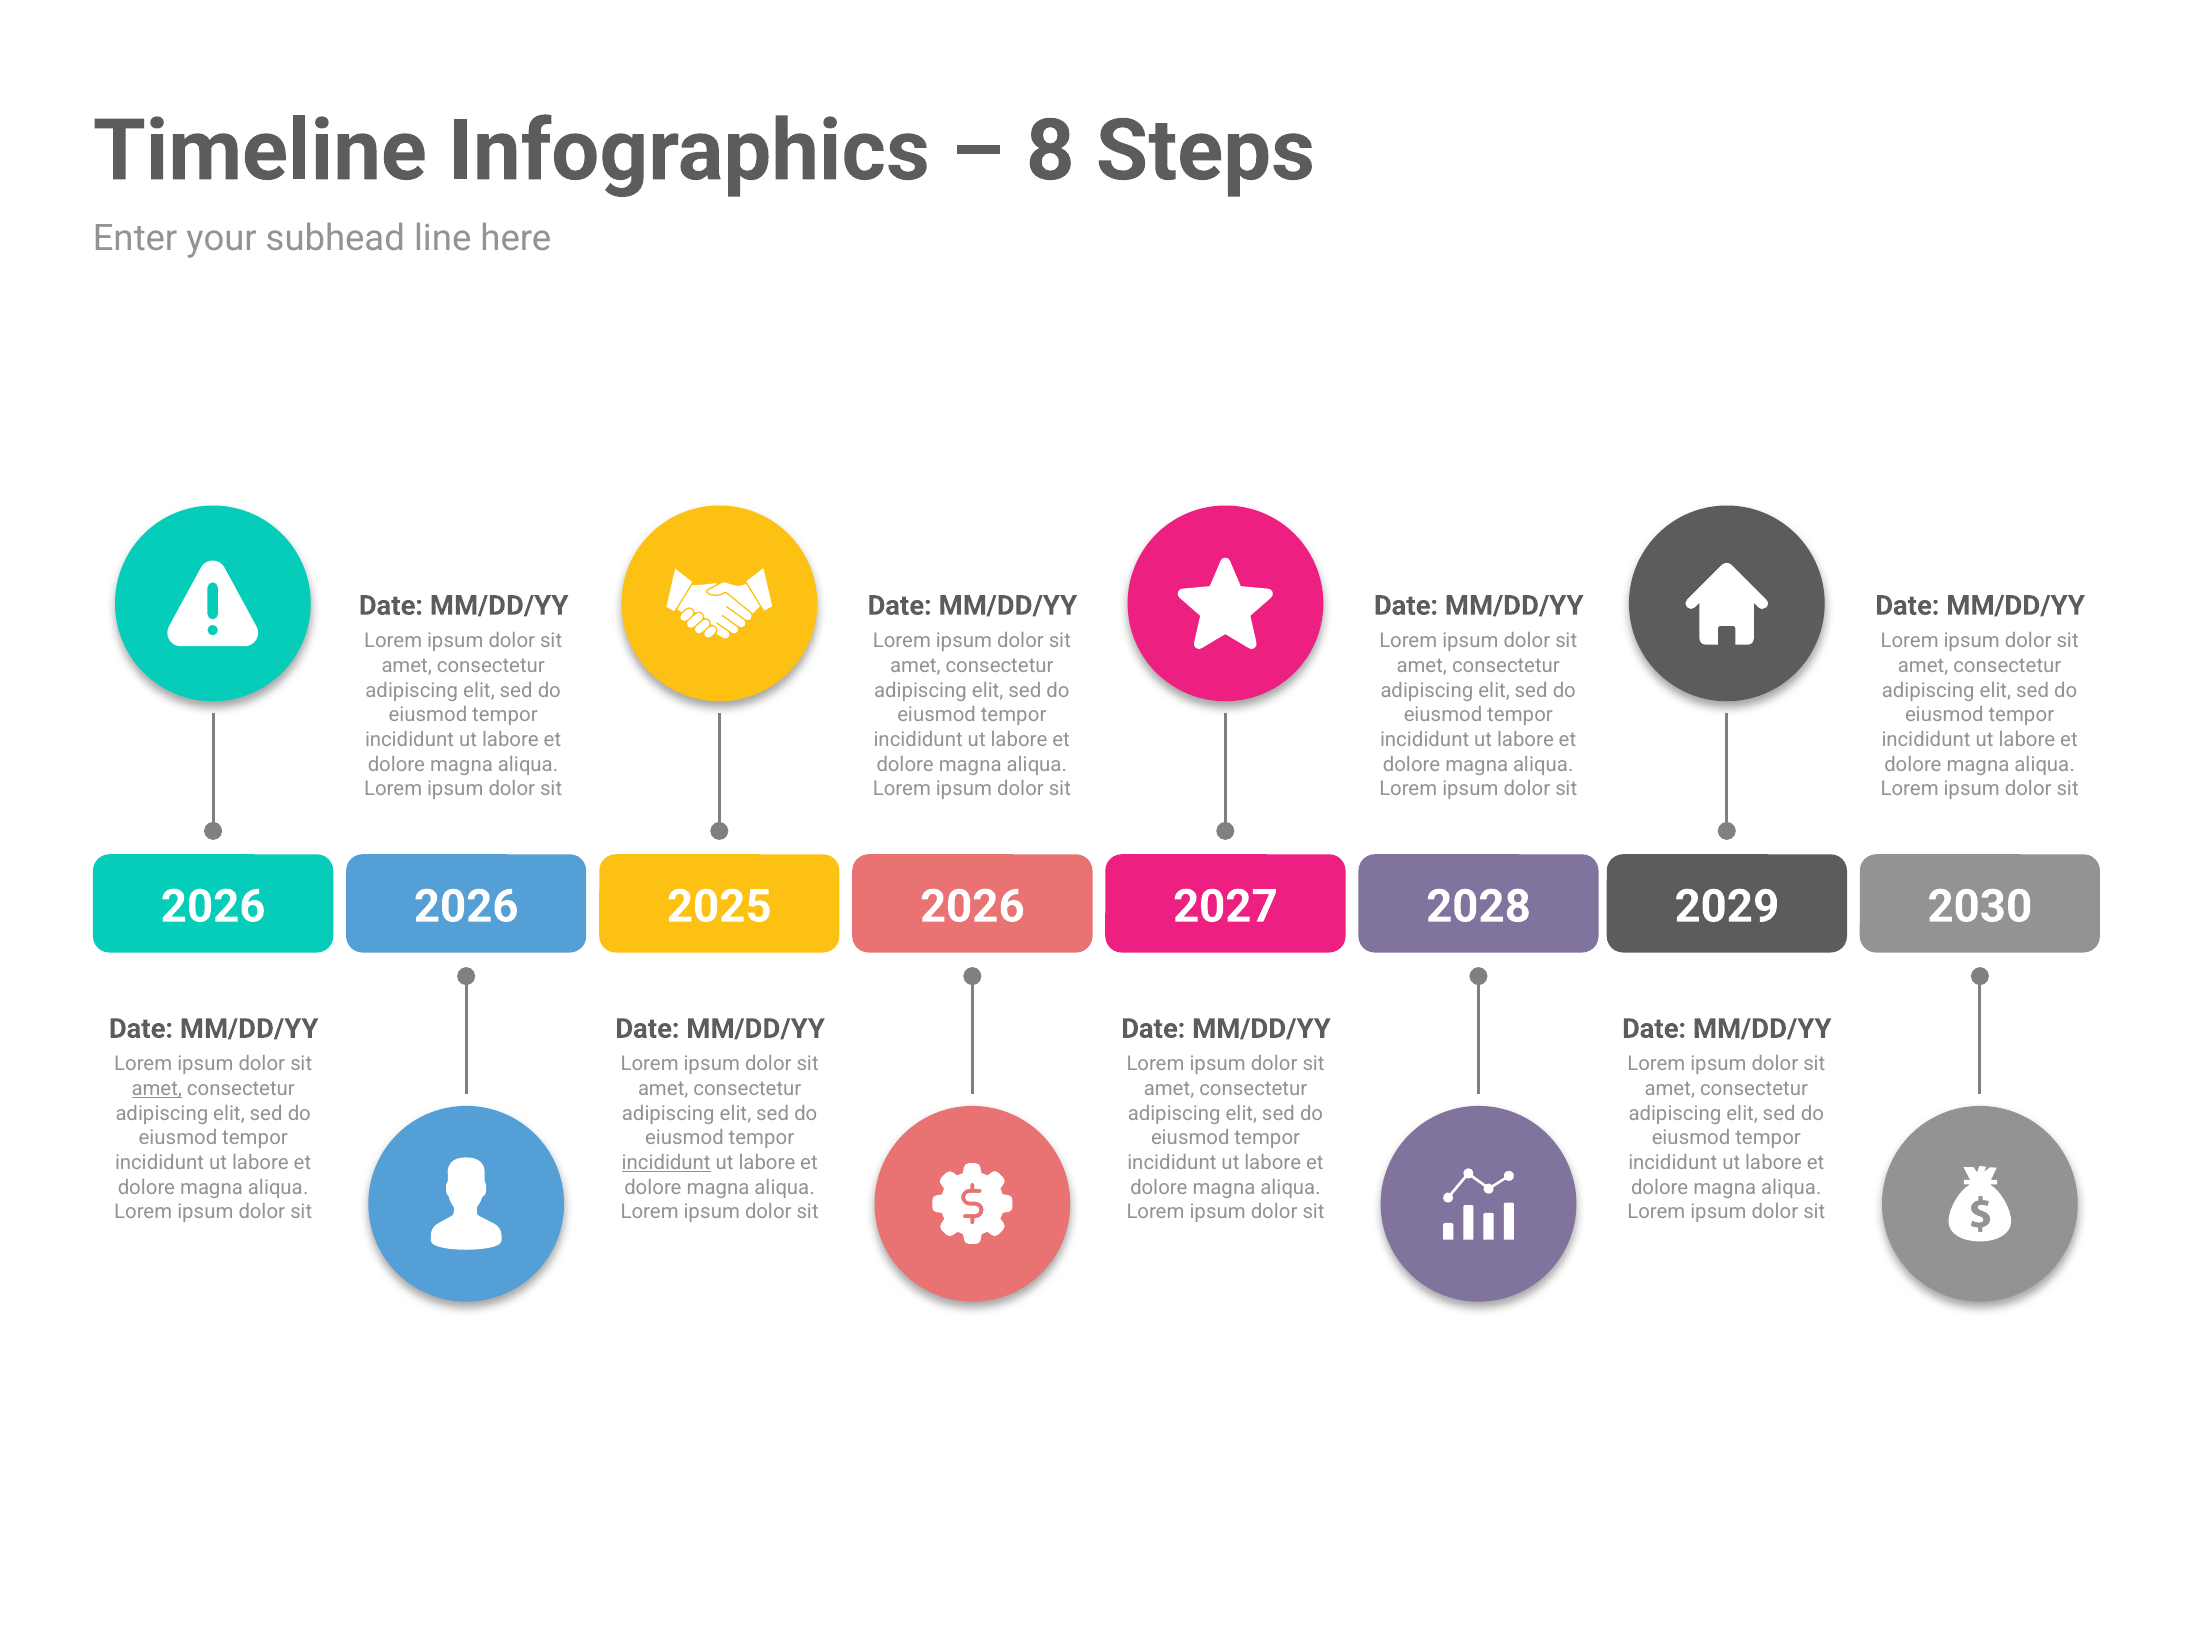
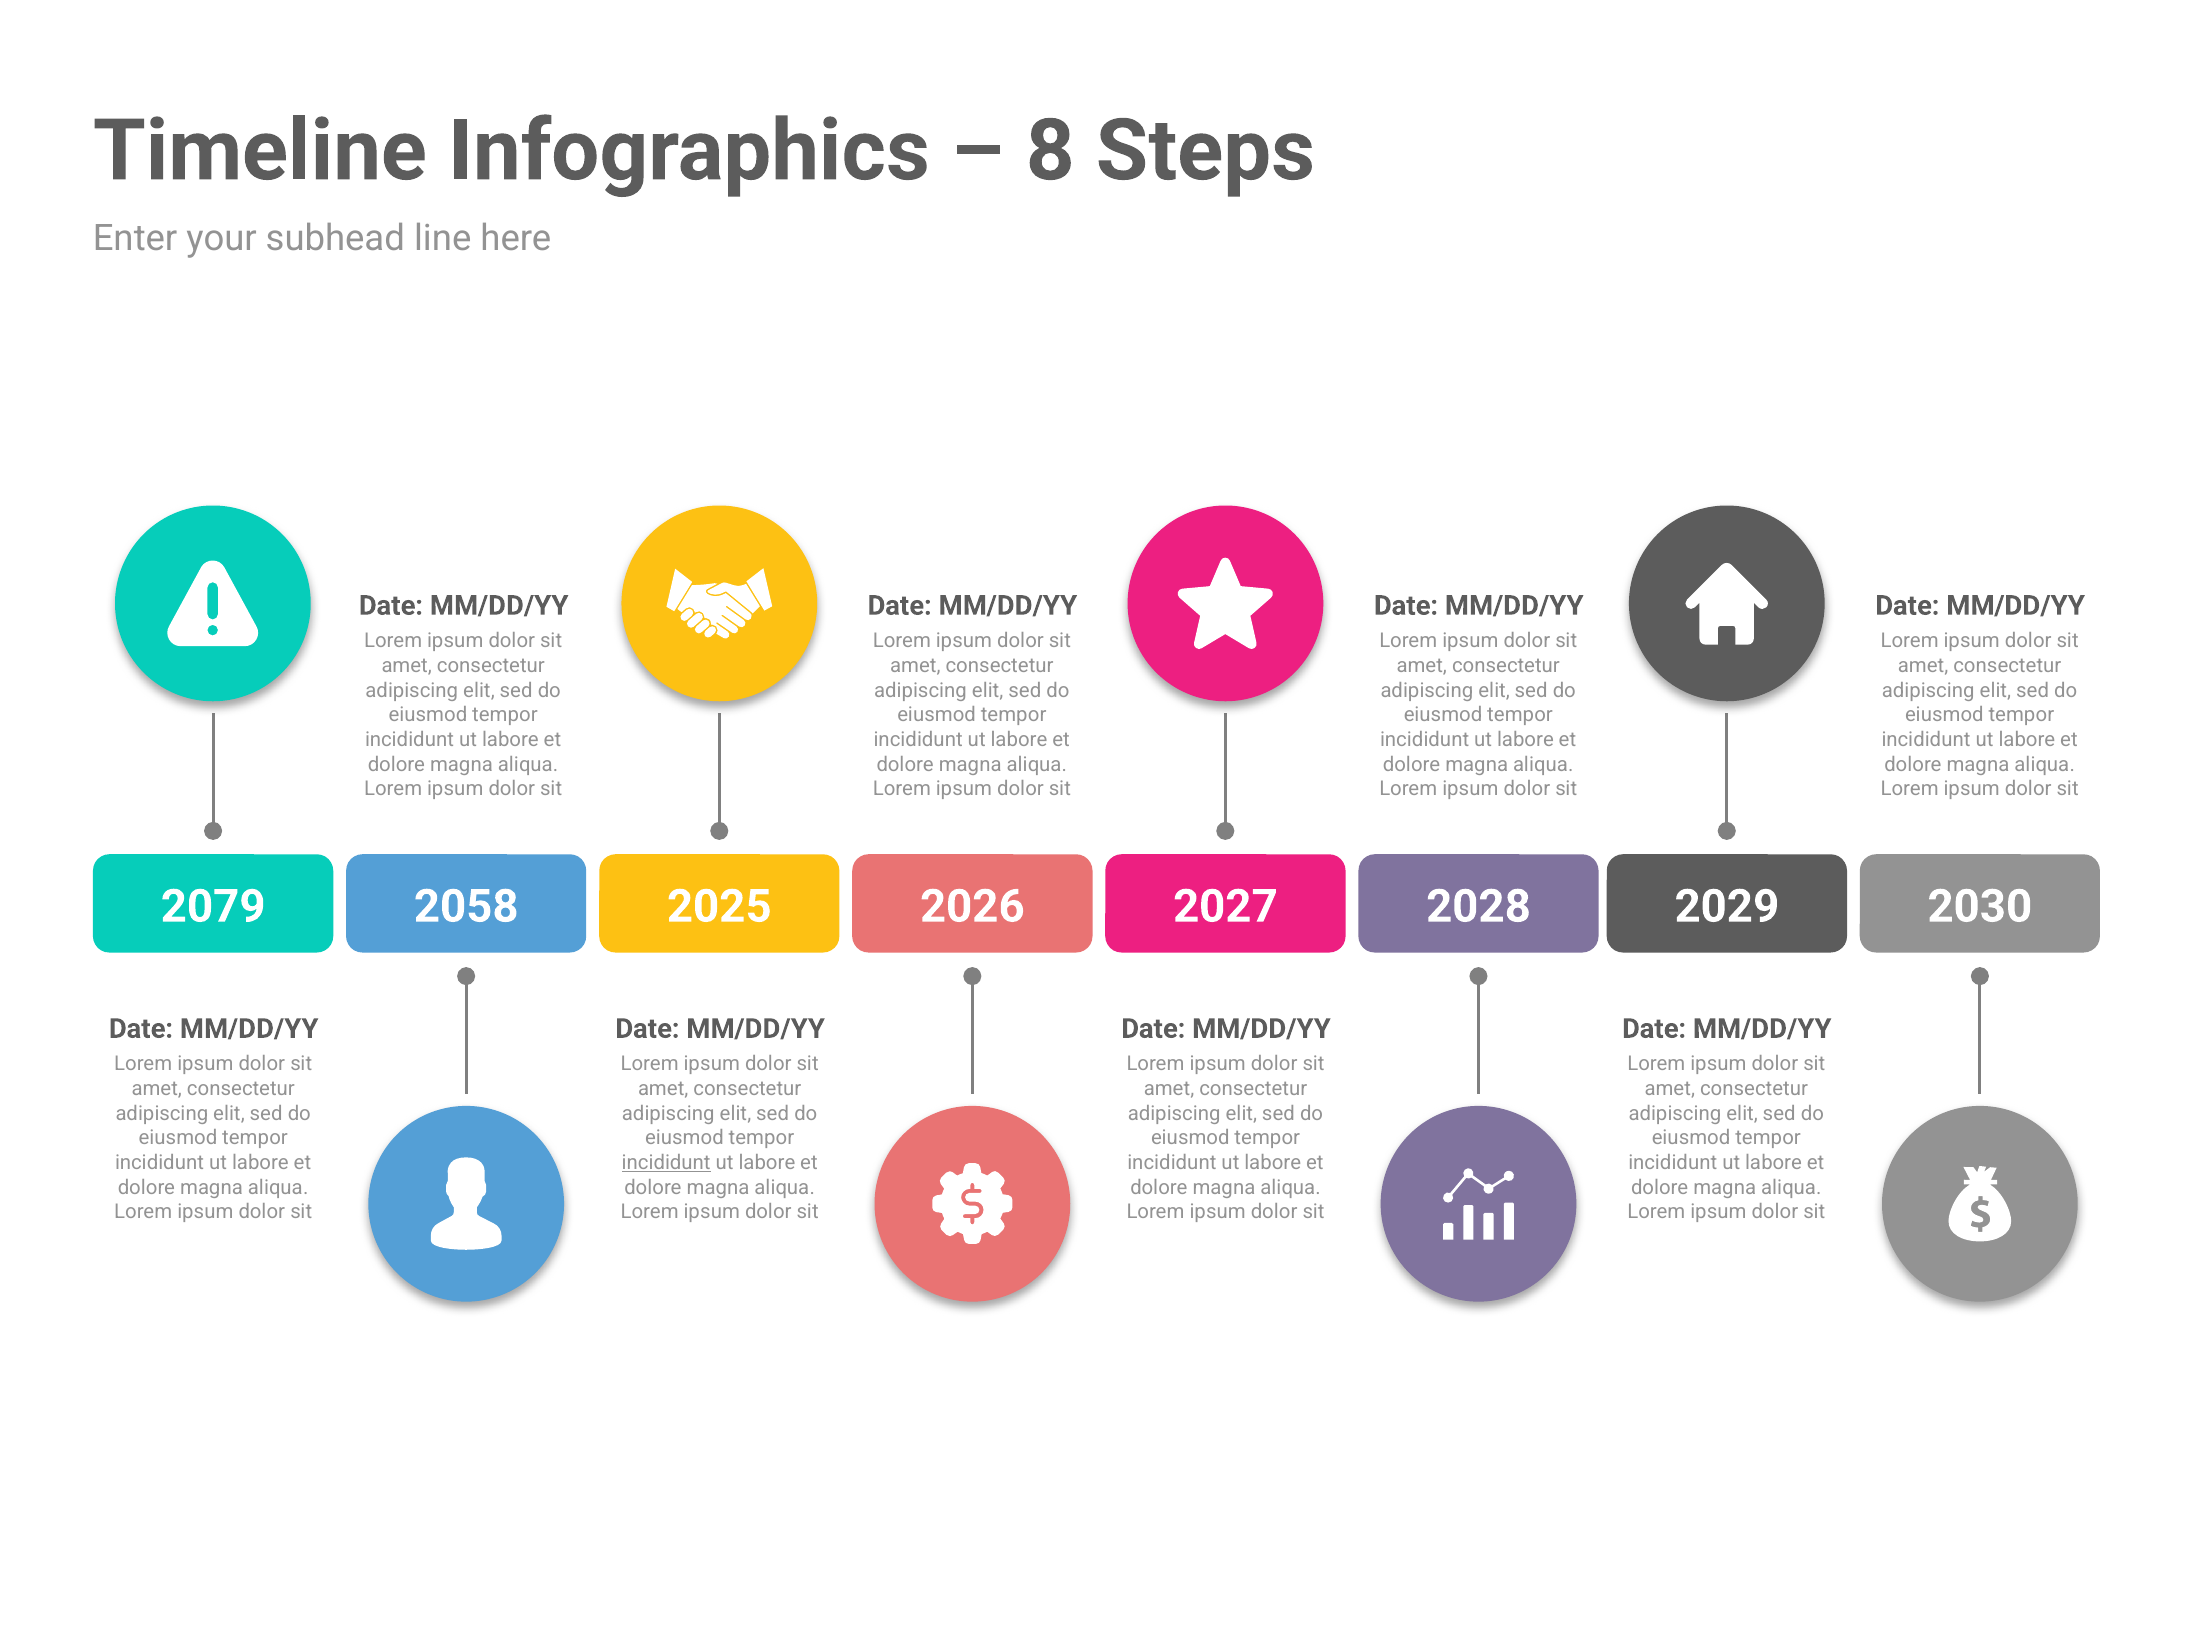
2026 at (213, 906): 2026 -> 2079
2026 at (466, 906): 2026 -> 2058
amet at (157, 1088) underline: present -> none
